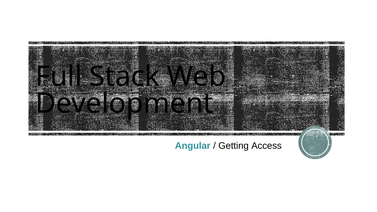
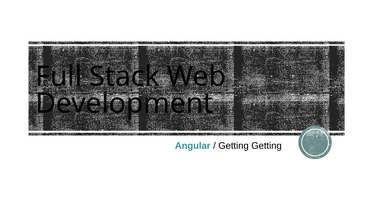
Getting Access: Access -> Getting
